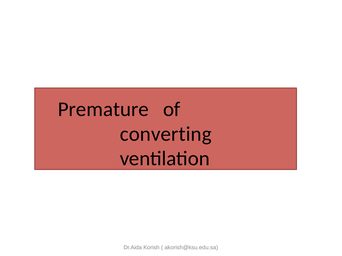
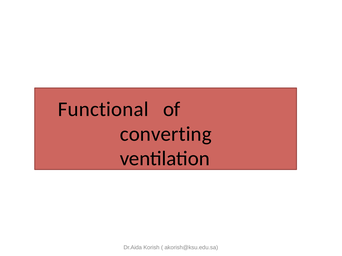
Premature: Premature -> Functional
